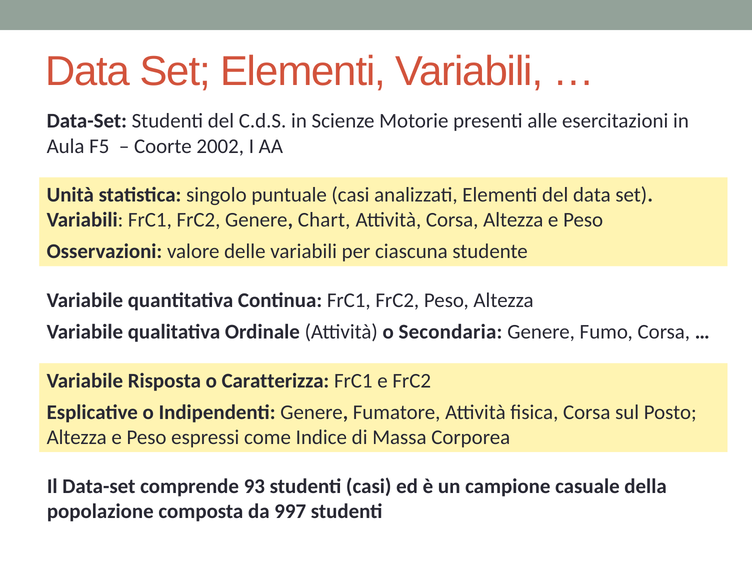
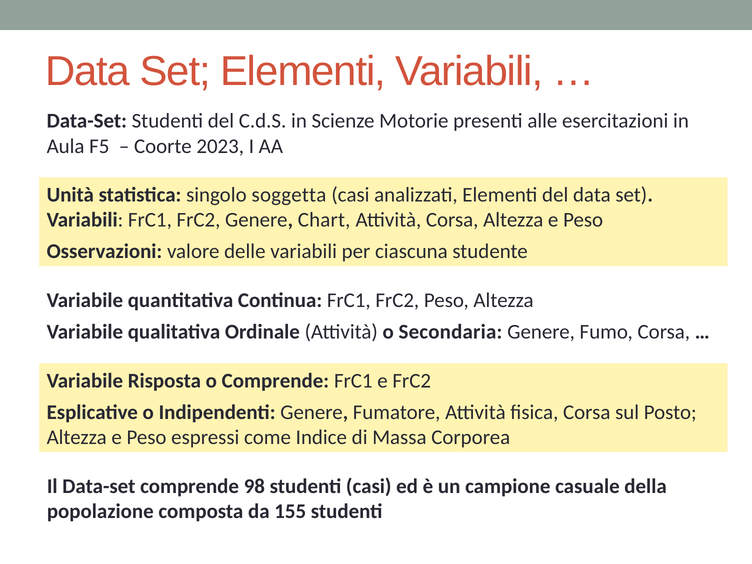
2002: 2002 -> 2023
puntuale: puntuale -> soggetta
o Caratterizza: Caratterizza -> Comprende
93: 93 -> 98
997: 997 -> 155
